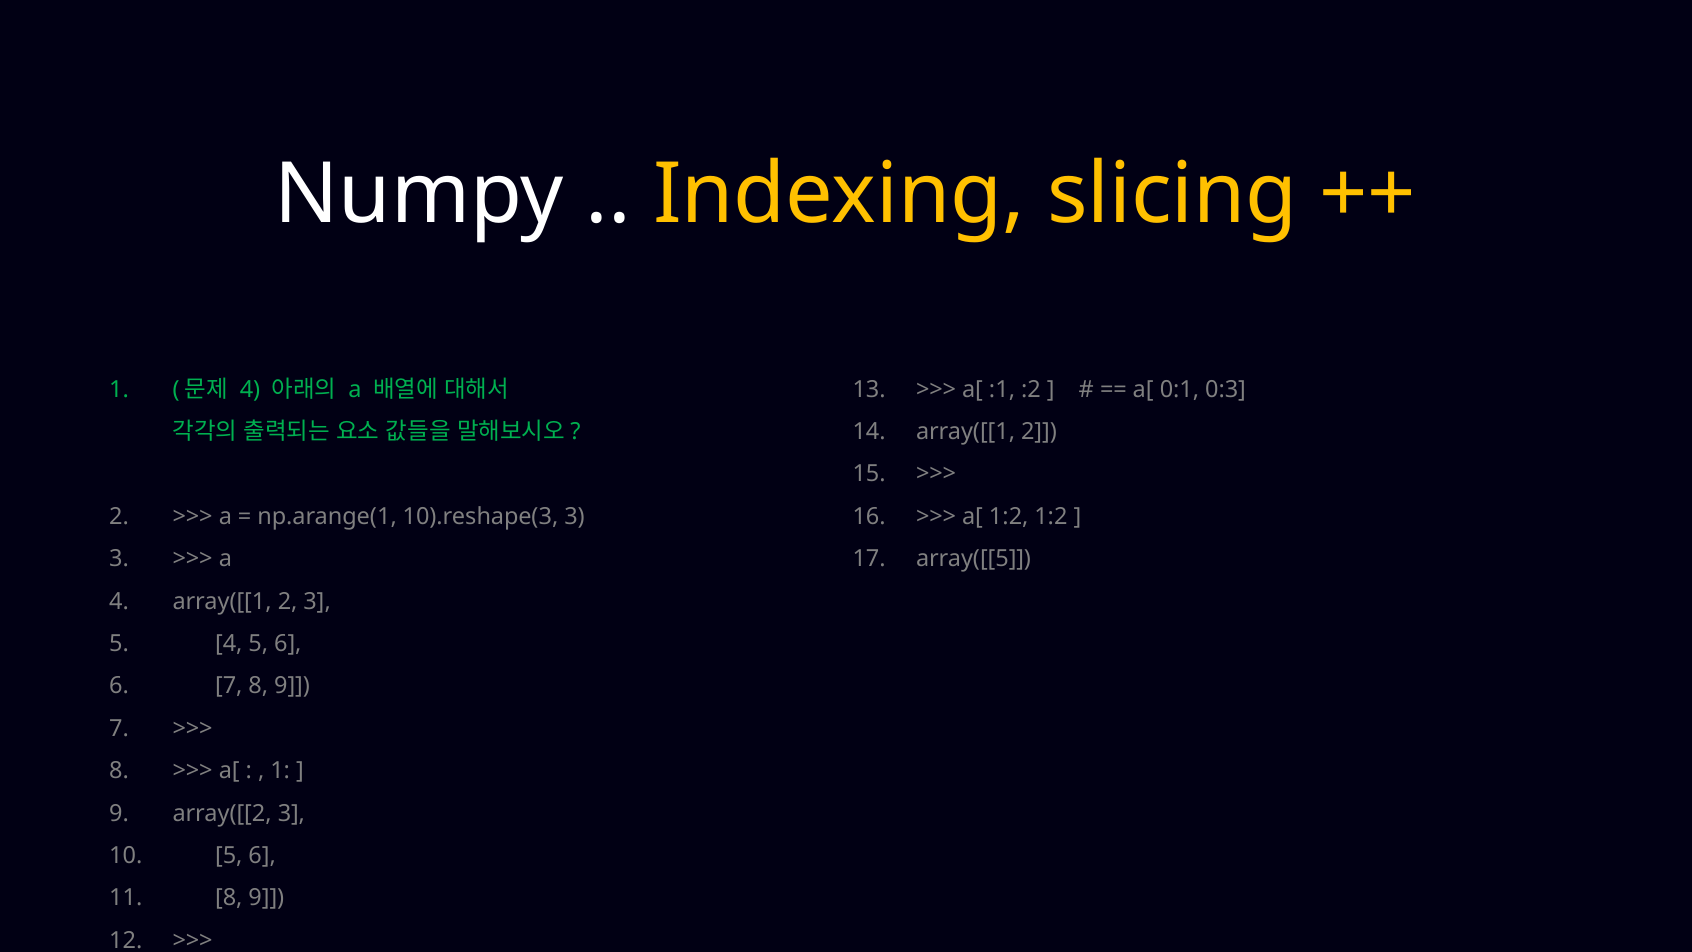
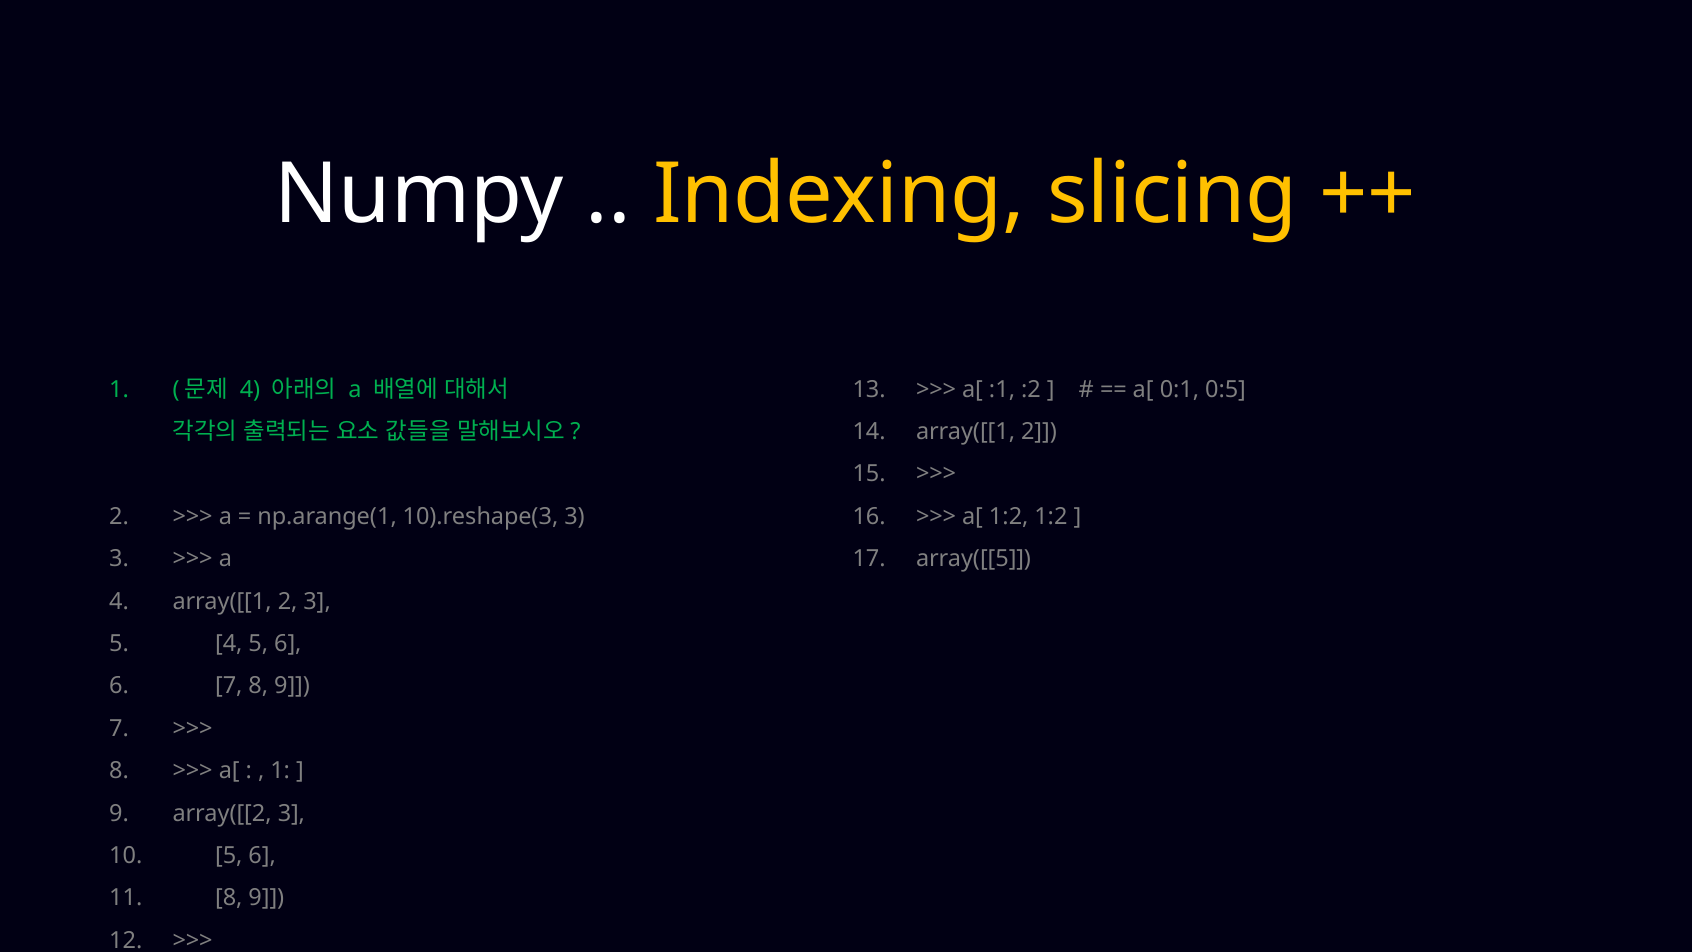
0:3: 0:3 -> 0:5
